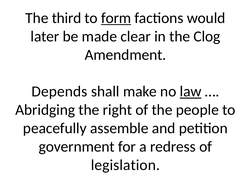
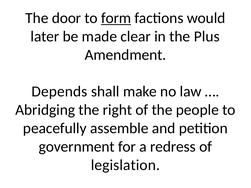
third: third -> door
Clog: Clog -> Plus
law underline: present -> none
